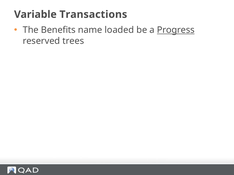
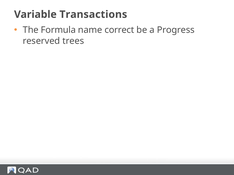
Benefits: Benefits -> Formula
loaded: loaded -> correct
Progress underline: present -> none
